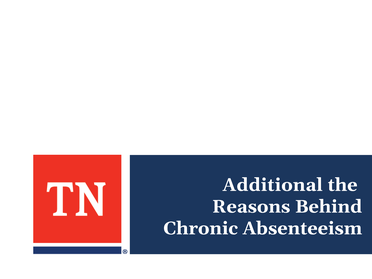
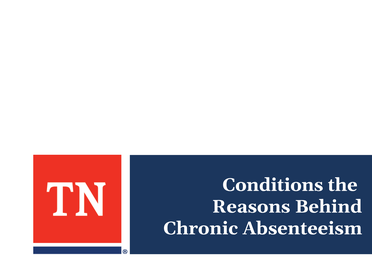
Additional: Additional -> Conditions
